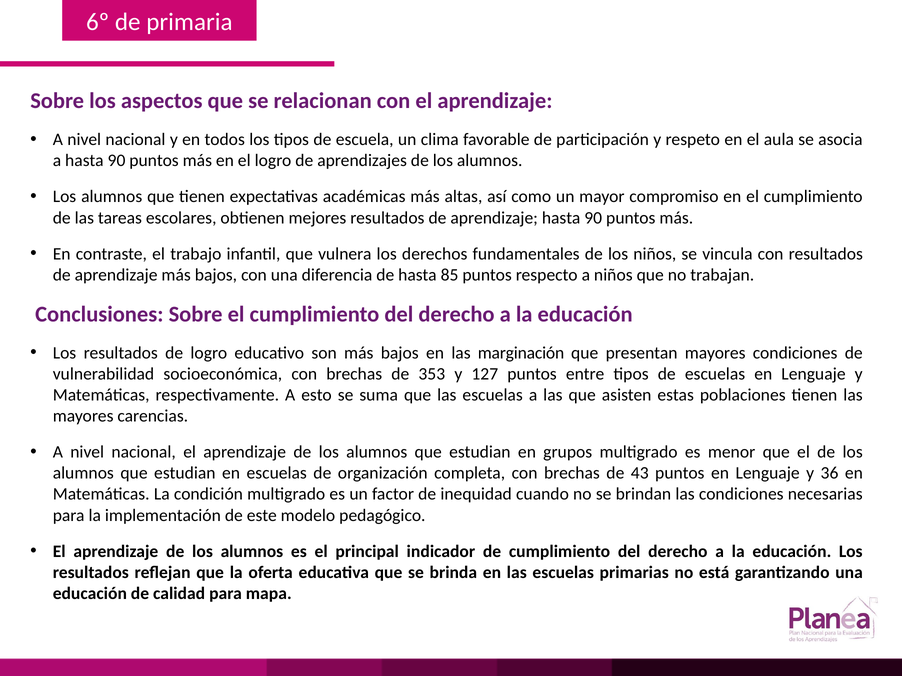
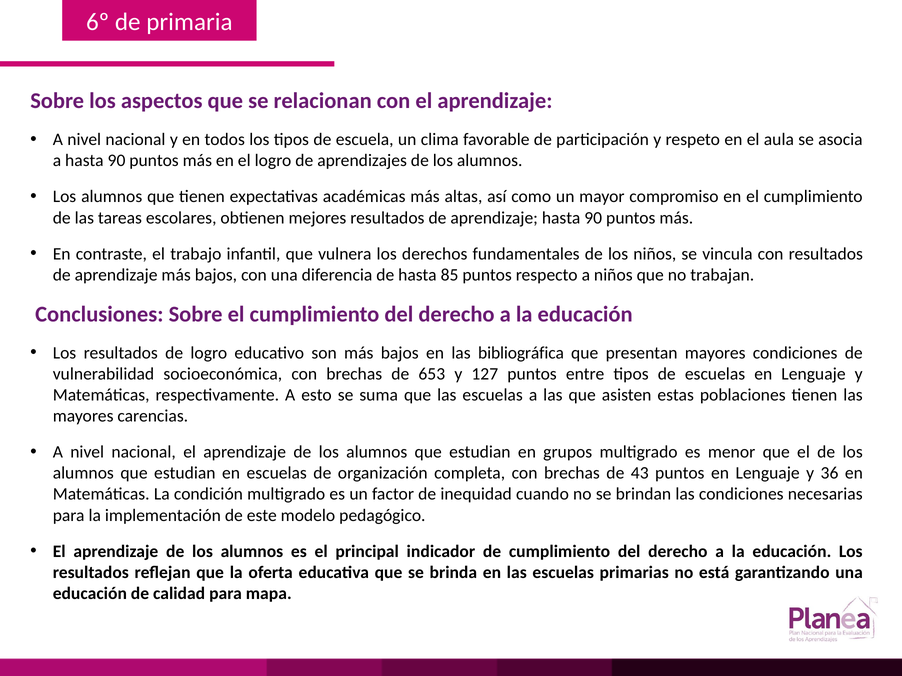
marginación: marginación -> bibliográfica
353: 353 -> 653
